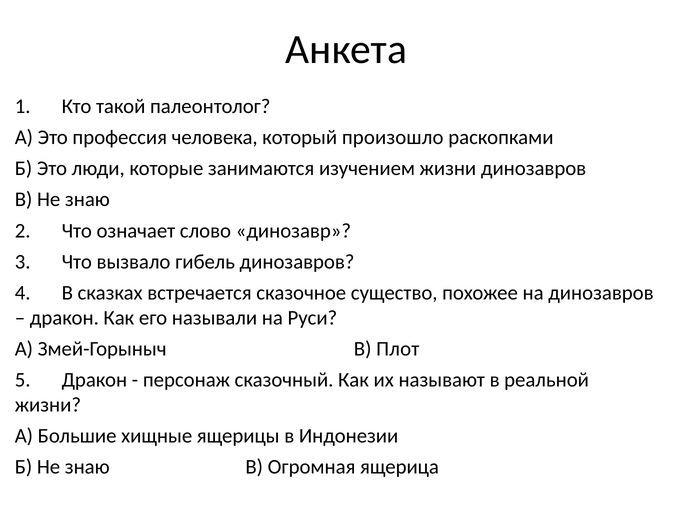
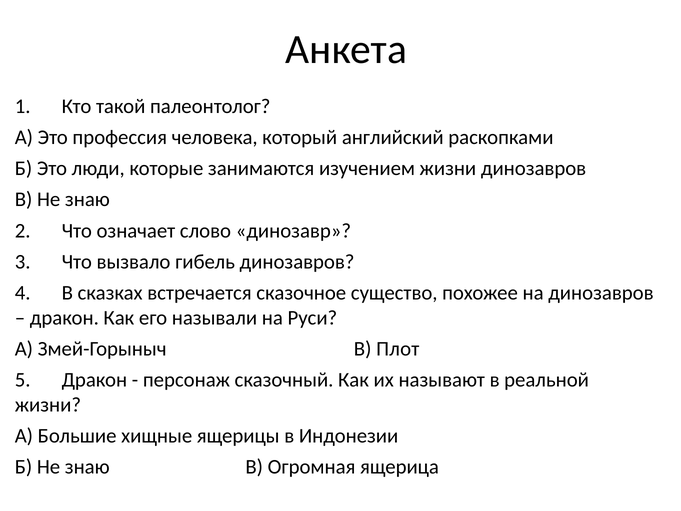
произошло: произошло -> английский
